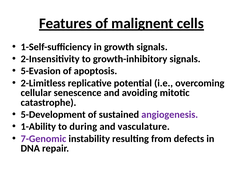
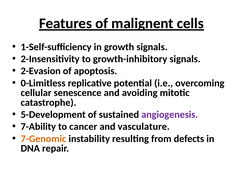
5-Evasion: 5-Evasion -> 2-Evasion
2-Limitless: 2-Limitless -> 0-Limitless
1-Ability: 1-Ability -> 7-Ability
during: during -> cancer
7-Genomic colour: purple -> orange
